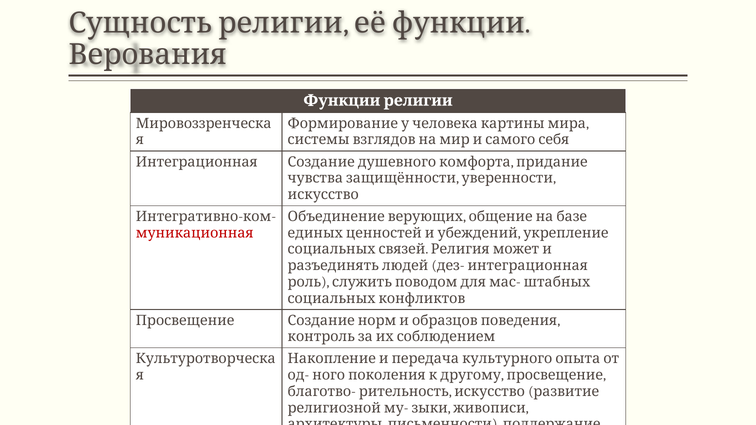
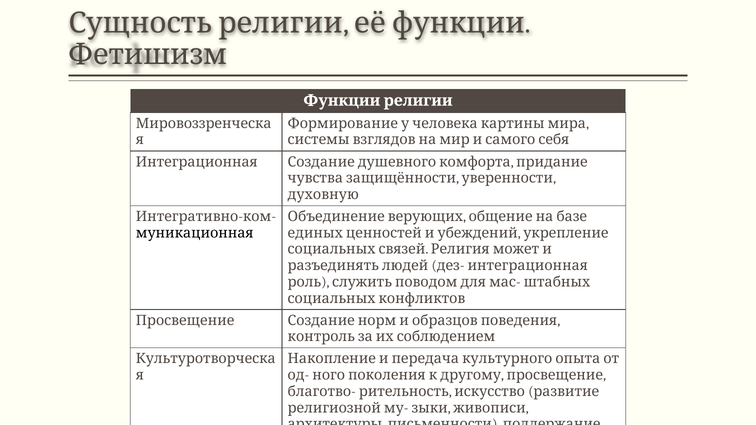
Верования: Верования -> Фетишизм
искусство at (323, 195): искусство -> духовную
муникационная colour: red -> black
